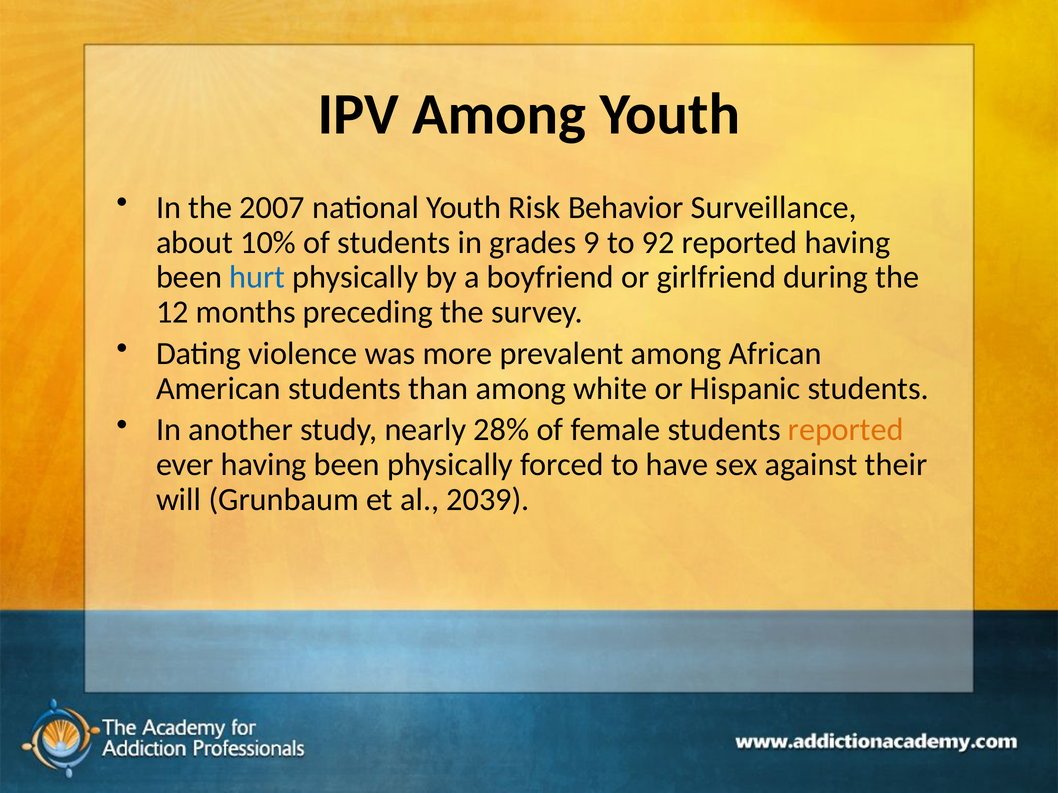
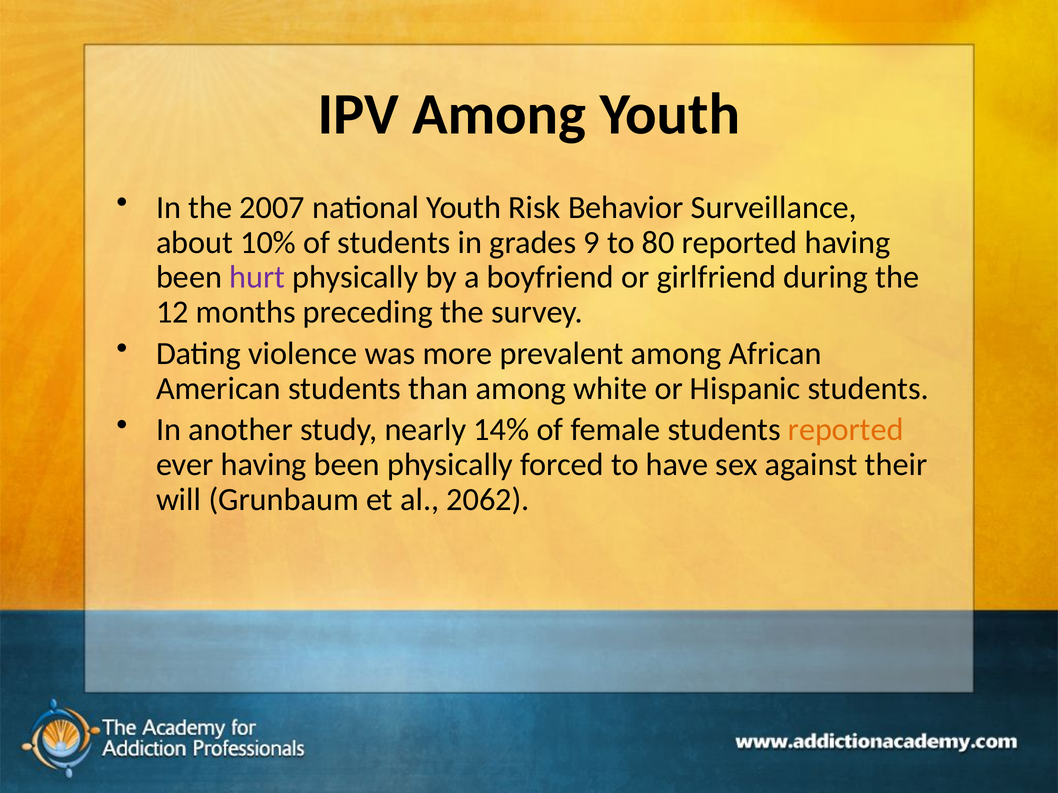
92: 92 -> 80
hurt colour: blue -> purple
28%: 28% -> 14%
2039: 2039 -> 2062
